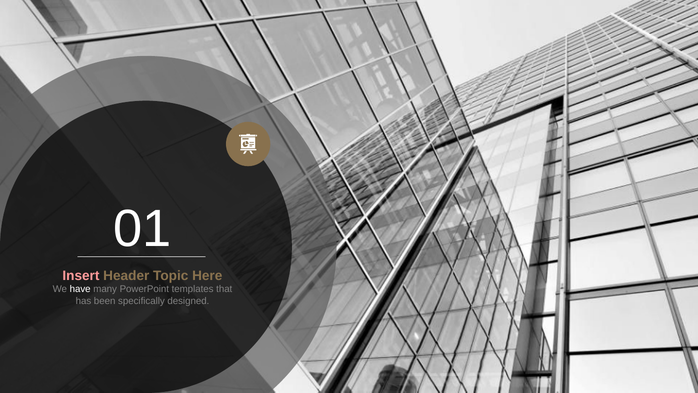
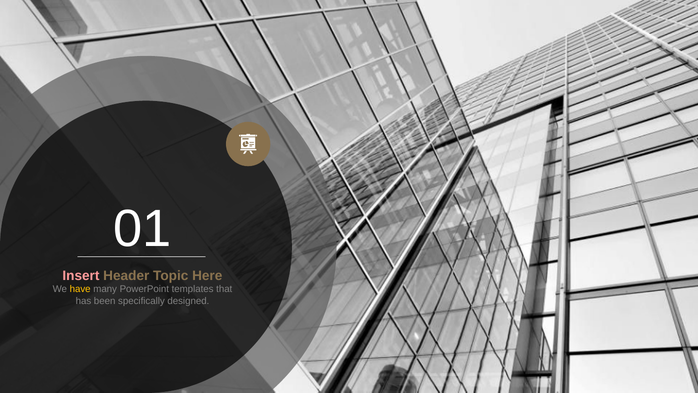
have colour: white -> yellow
